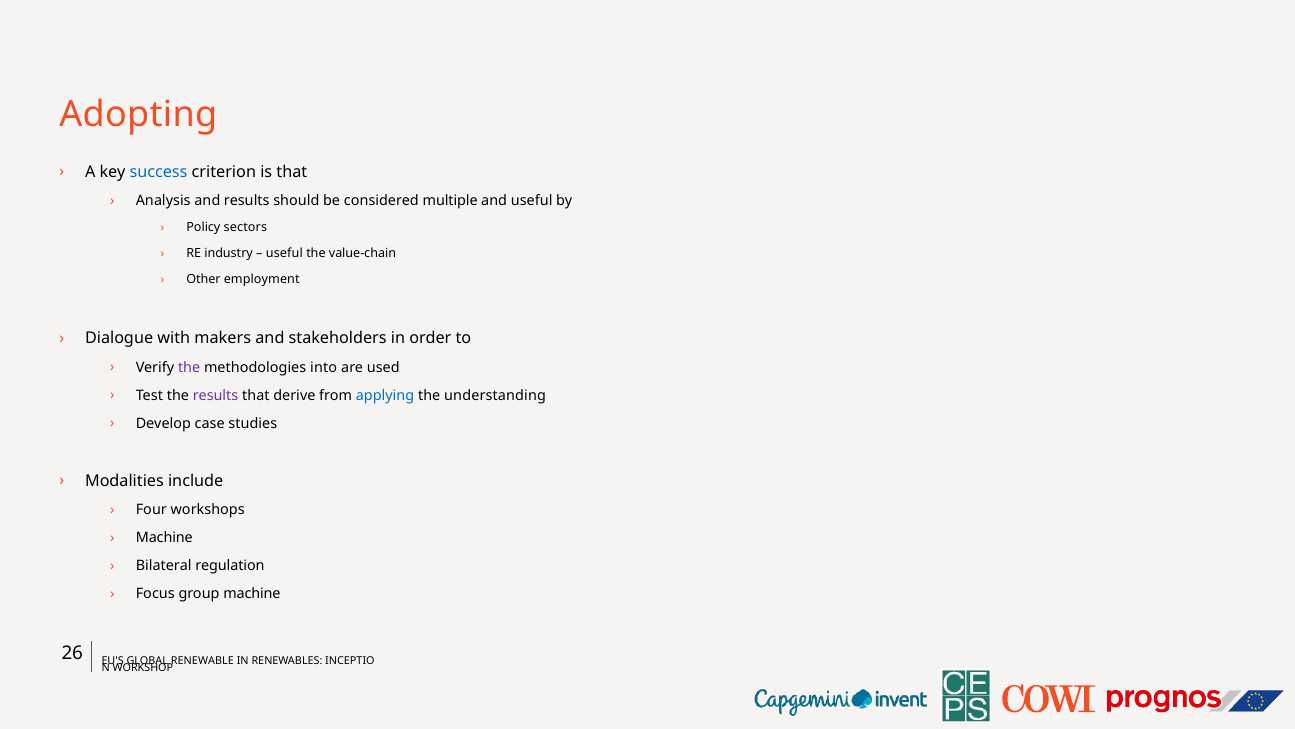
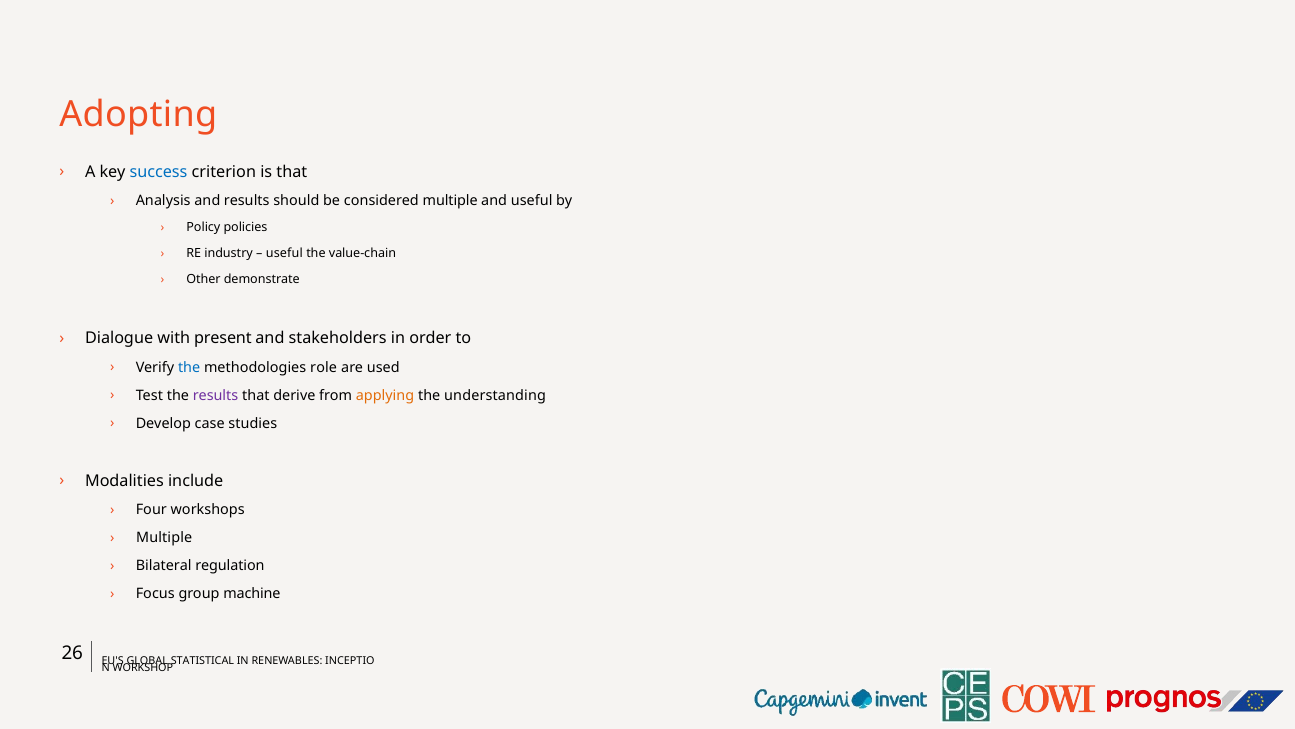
sectors: sectors -> policies
employment: employment -> demonstrate
makers: makers -> present
the at (189, 367) colour: purple -> blue
into: into -> role
applying colour: blue -> orange
Machine at (164, 538): Machine -> Multiple
RENEWABLE: RENEWABLE -> STATISTICAL
